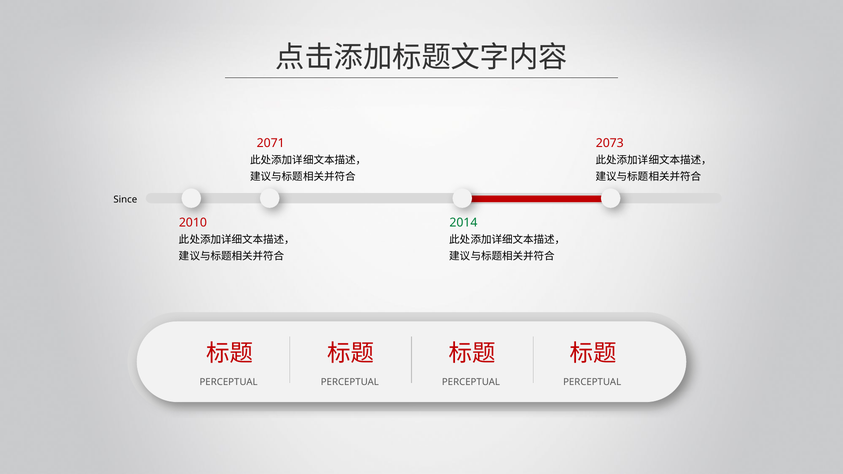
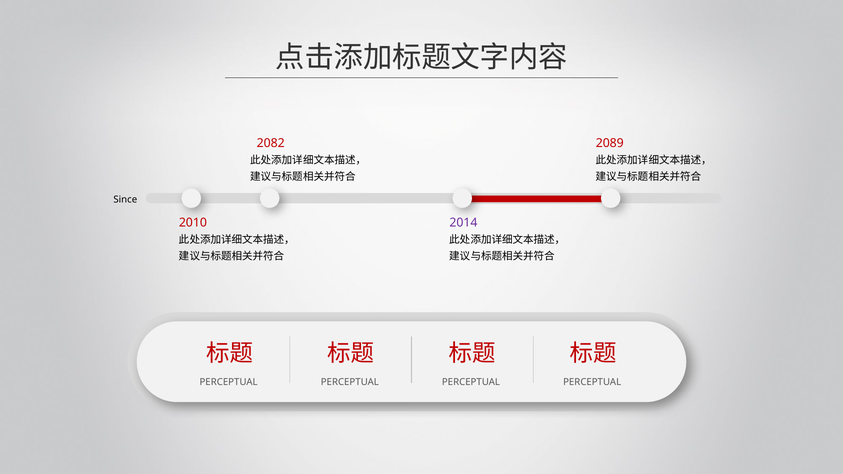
2071: 2071 -> 2082
2073: 2073 -> 2089
2014 colour: green -> purple
